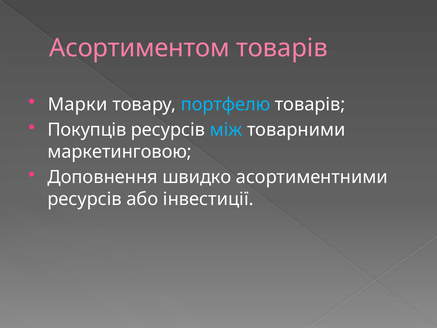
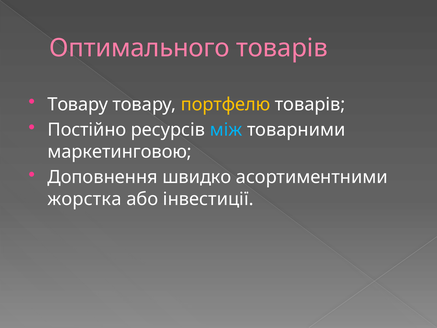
Асортиментом: Асортиментом -> Оптимального
Марки at (78, 104): Марки -> Товару
портфелю colour: light blue -> yellow
Покупців: Покупців -> Постійно
ресурсів at (85, 199): ресурсів -> жорстка
